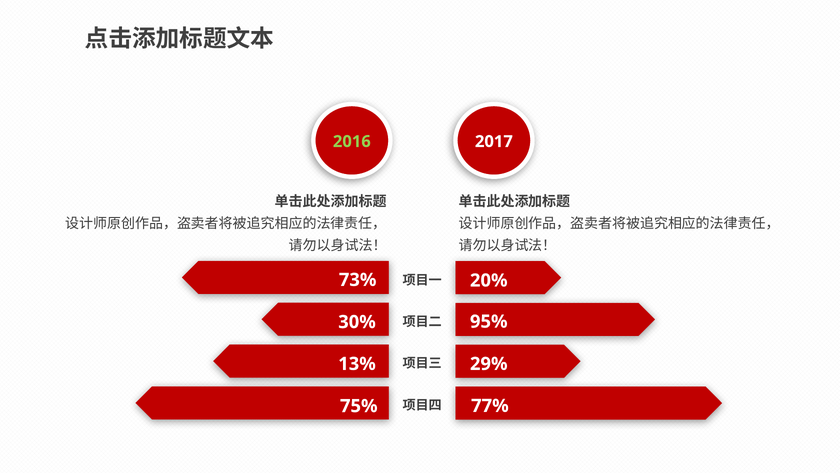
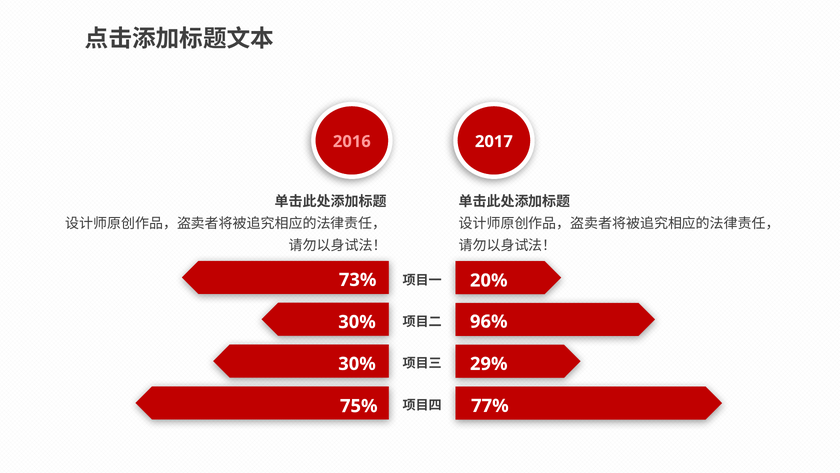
2016 colour: light green -> pink
95%: 95% -> 96%
13% at (357, 364): 13% -> 30%
